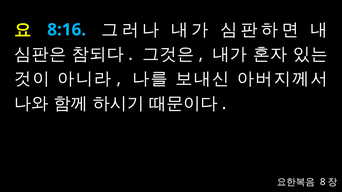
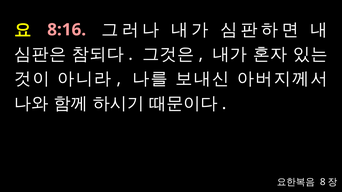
8:16 colour: light blue -> pink
